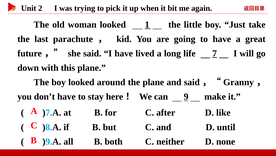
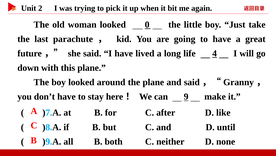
1: 1 -> 0
7: 7 -> 4
